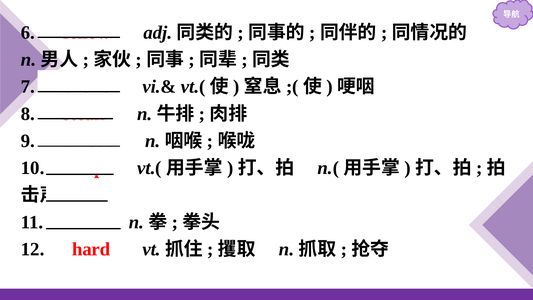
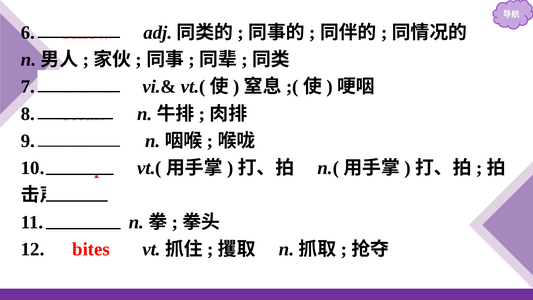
hard: hard -> bites
